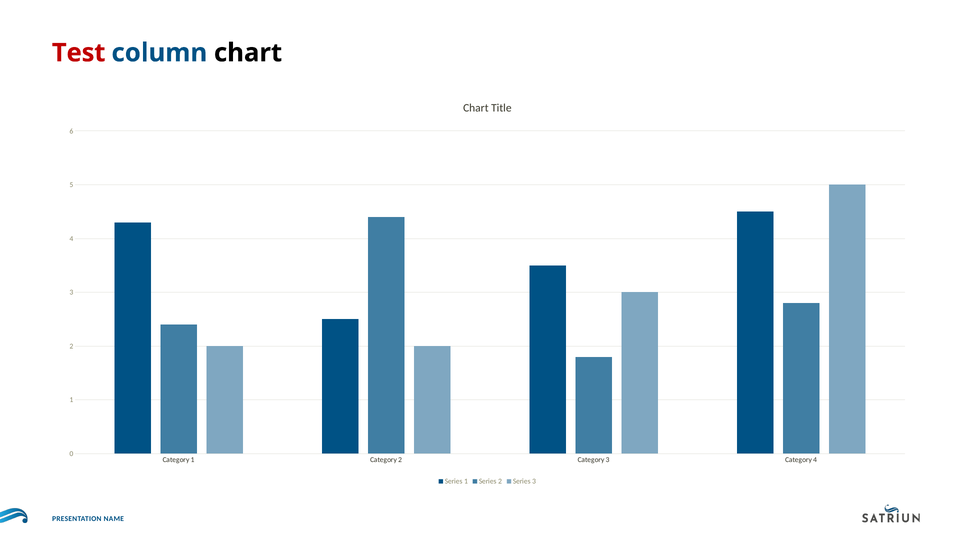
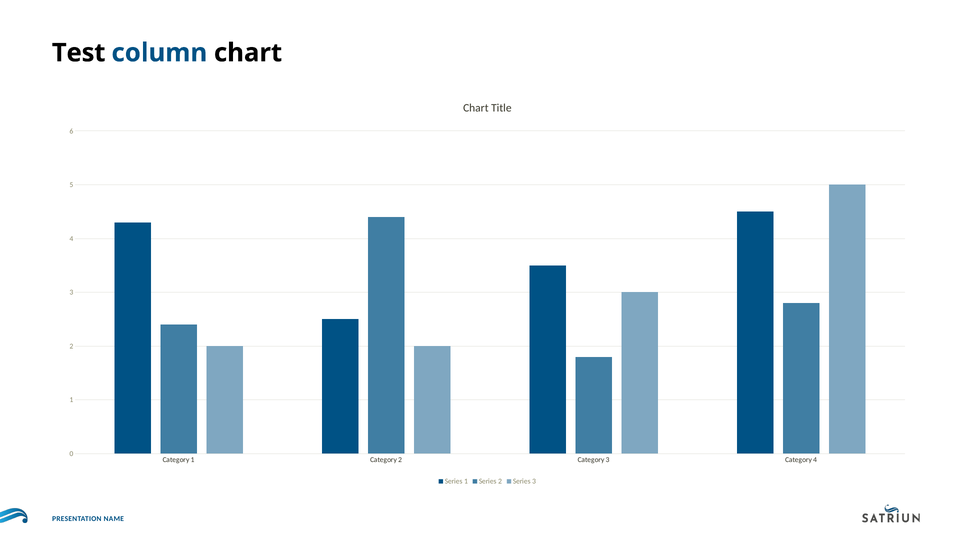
Test colour: red -> black
